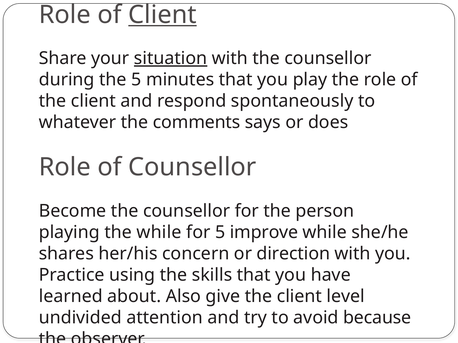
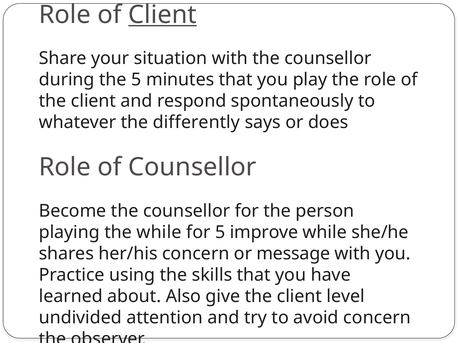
situation underline: present -> none
comments: comments -> differently
direction: direction -> message
avoid because: because -> concern
